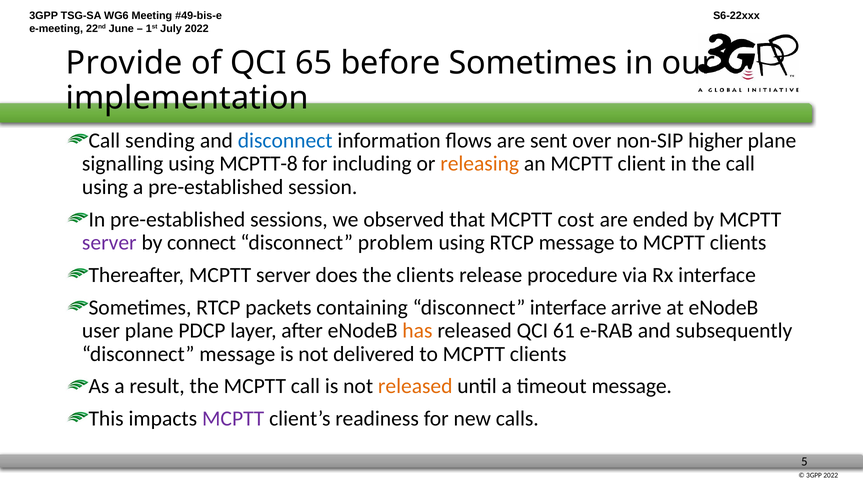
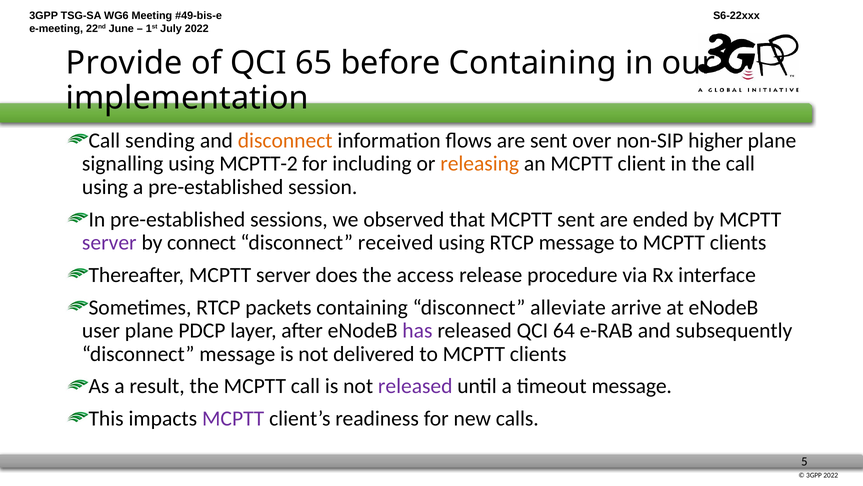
before Sometimes: Sometimes -> Containing
disconnect at (285, 140) colour: blue -> orange
MCPTT-8: MCPTT-8 -> MCPTT-2
MCPTT cost: cost -> sent
problem: problem -> received
the clients: clients -> access
disconnect interface: interface -> alleviate
has colour: orange -> purple
61: 61 -> 64
released at (415, 386) colour: orange -> purple
